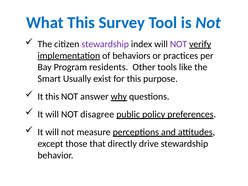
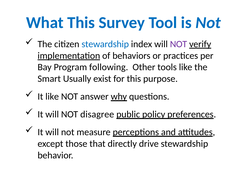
stewardship at (105, 44) colour: purple -> blue
residents: residents -> following
It this: this -> like
